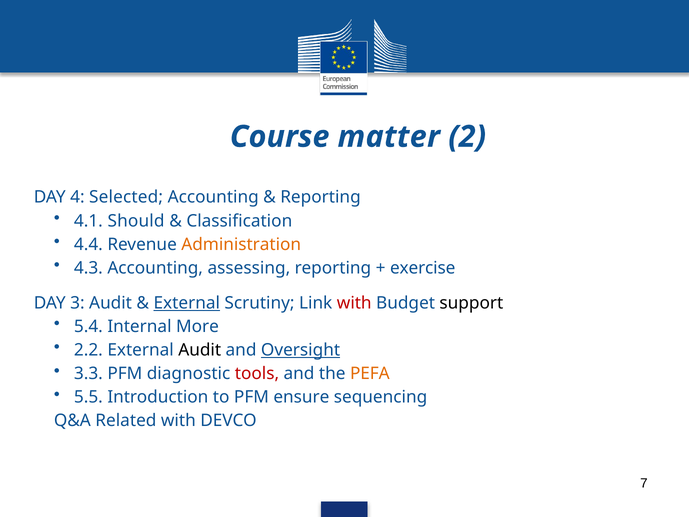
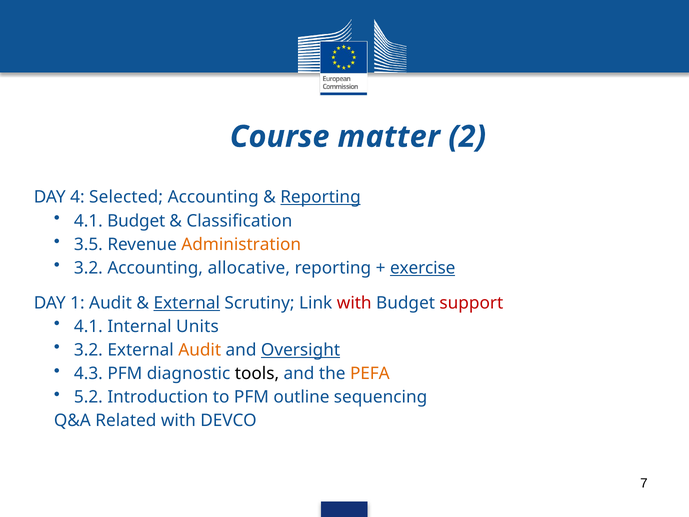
Reporting at (321, 197) underline: none -> present
4.1 Should: Should -> Budget
4.4: 4.4 -> 3.5
4.3 at (88, 268): 4.3 -> 3.2
assessing: assessing -> allocative
exercise underline: none -> present
3: 3 -> 1
support colour: black -> red
5.4 at (88, 326): 5.4 -> 4.1
More: More -> Units
2.2 at (88, 350): 2.2 -> 3.2
Audit at (200, 350) colour: black -> orange
3.3: 3.3 -> 4.3
tools colour: red -> black
5.5: 5.5 -> 5.2
ensure: ensure -> outline
